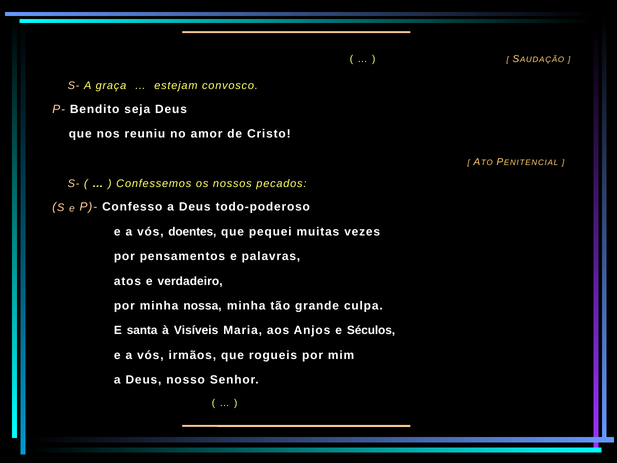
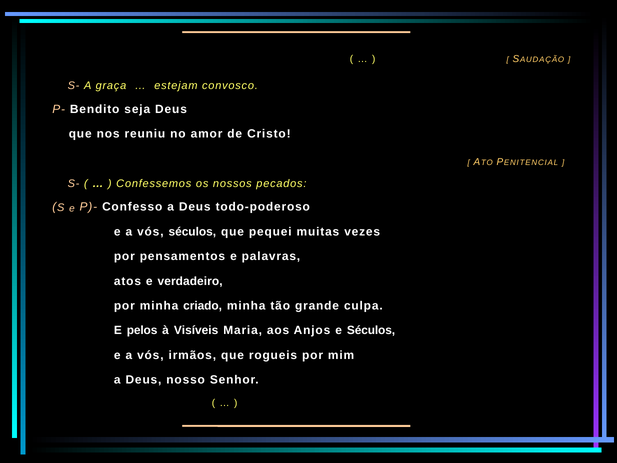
vós doentes: doentes -> séculos
nossa: nossa -> criado
santa: santa -> pelos
